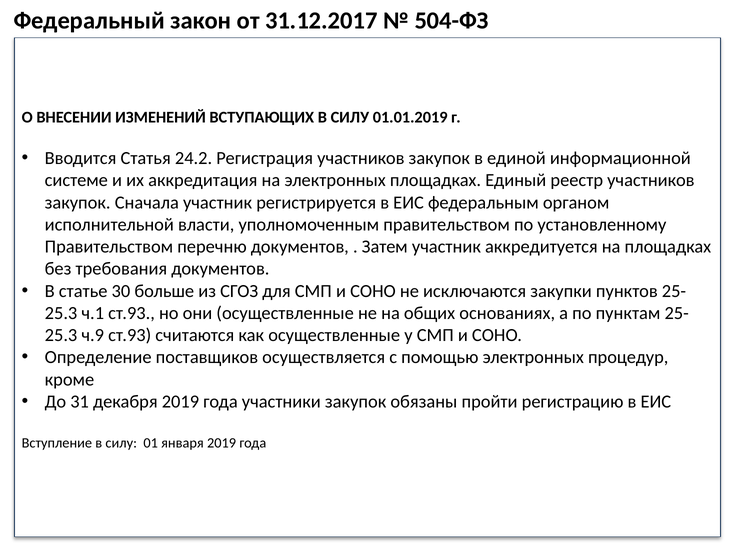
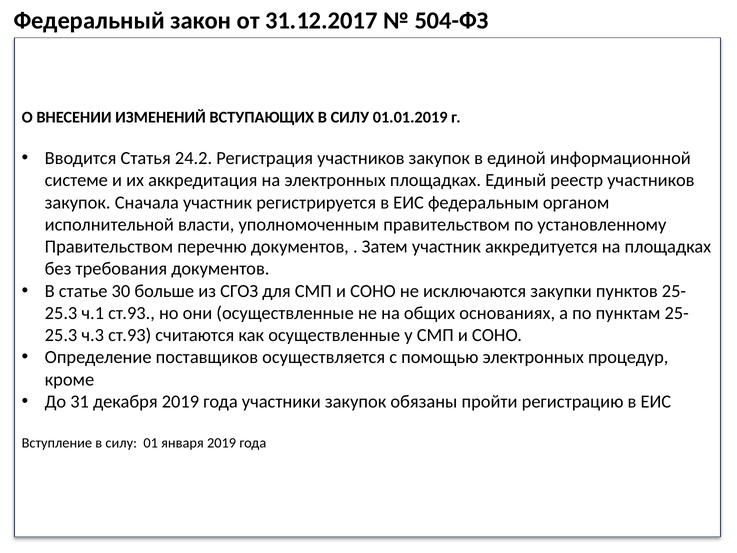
ч.9: ч.9 -> ч.3
